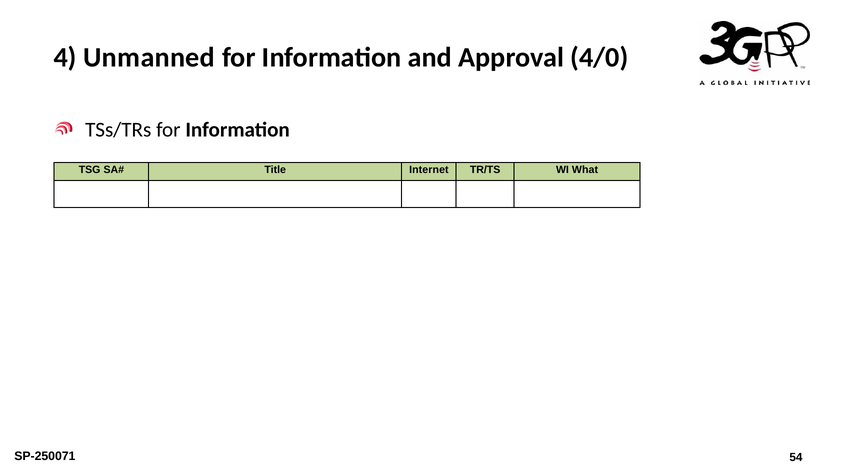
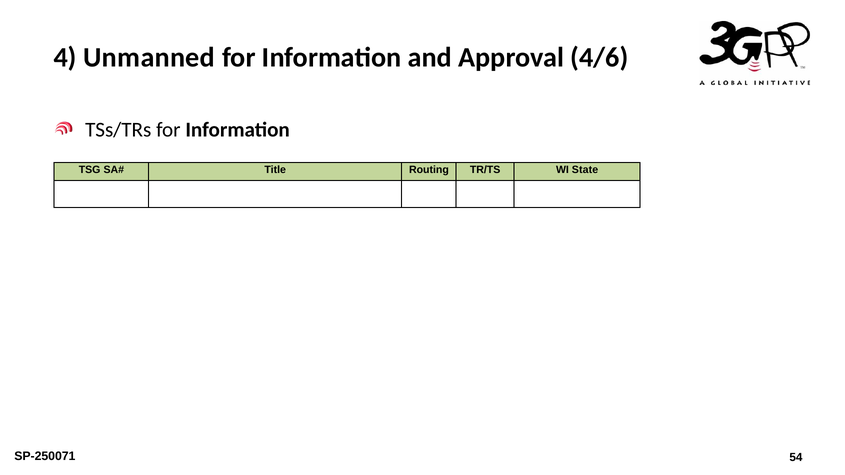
4/0: 4/0 -> 4/6
Internet: Internet -> Routing
What: What -> State
